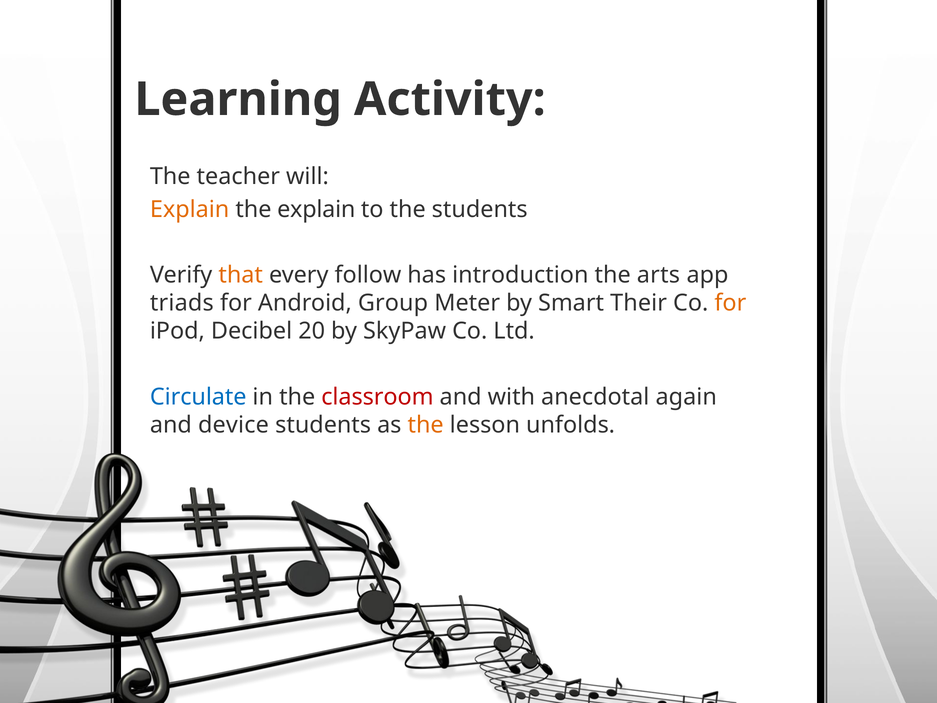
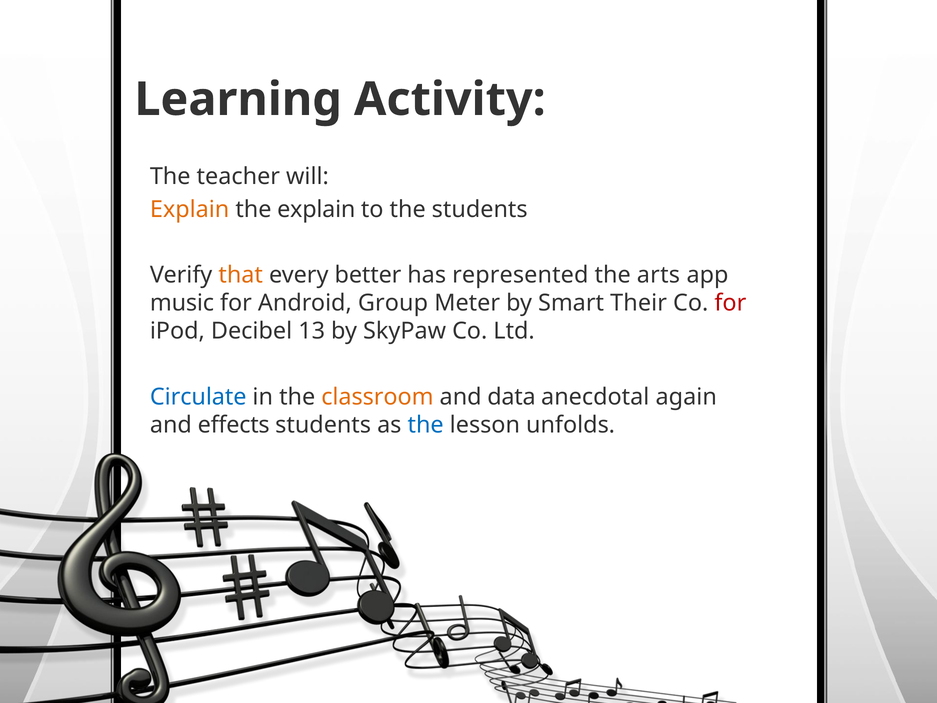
follow: follow -> better
introduction: introduction -> represented
triads: triads -> music
for at (730, 303) colour: orange -> red
20: 20 -> 13
classroom colour: red -> orange
with: with -> data
device: device -> effects
the at (426, 425) colour: orange -> blue
